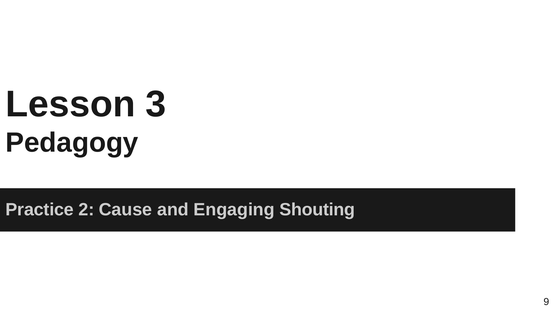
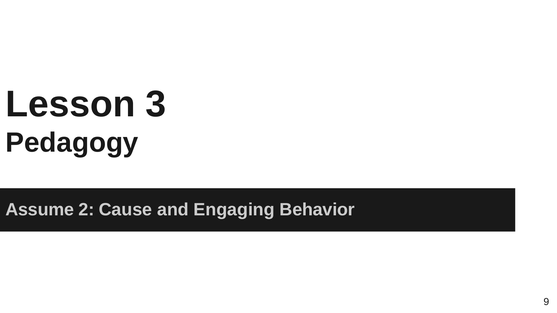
Practice: Practice -> Assume
Shouting: Shouting -> Behavior
